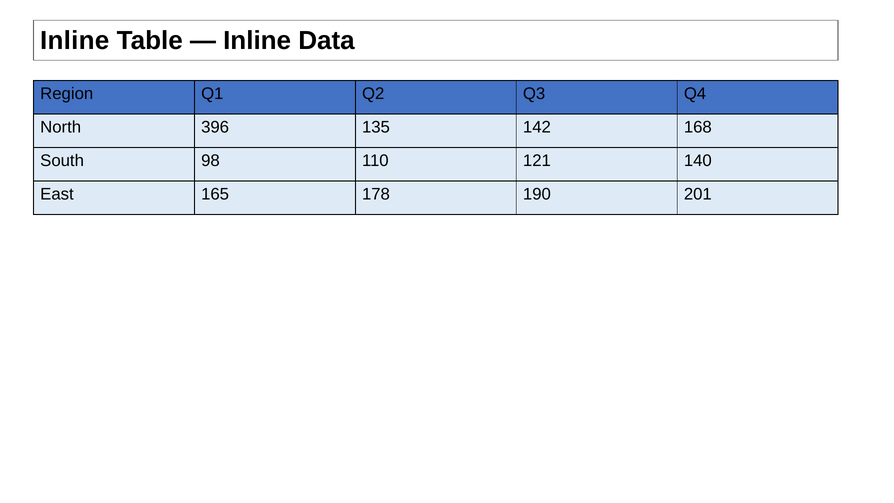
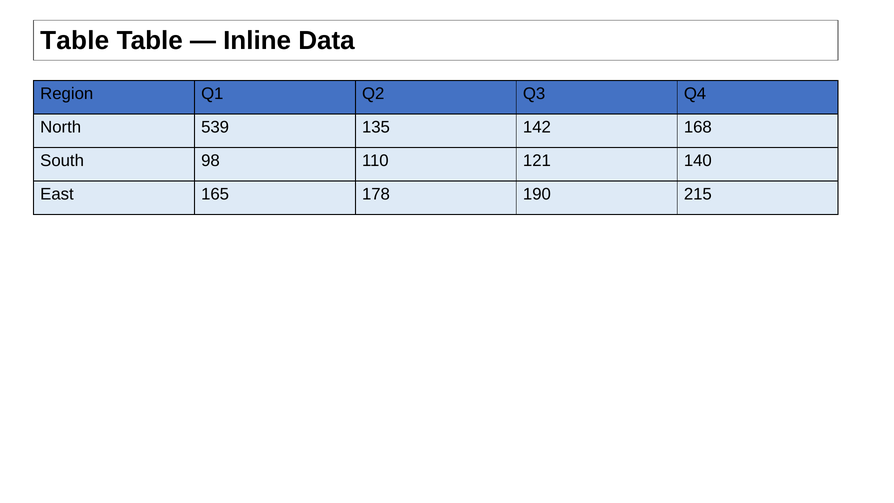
Inline at (75, 41): Inline -> Table
396: 396 -> 539
201: 201 -> 215
